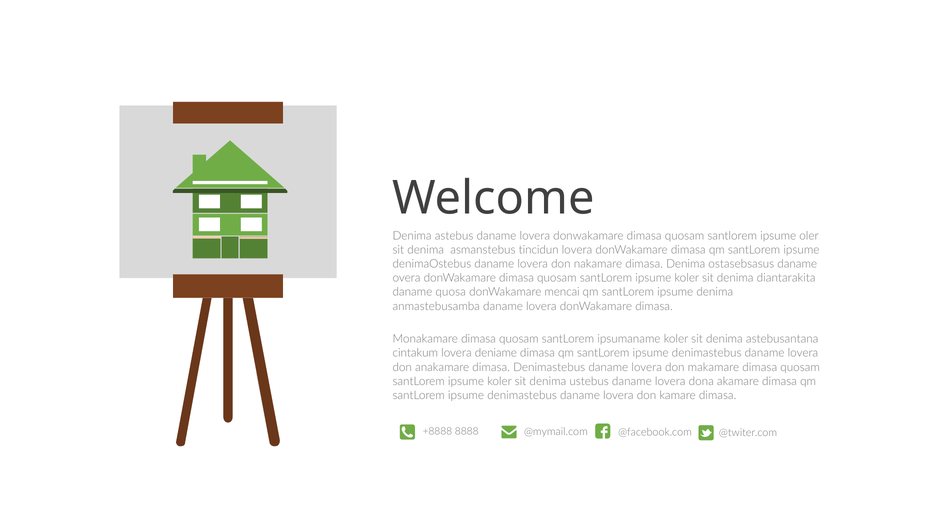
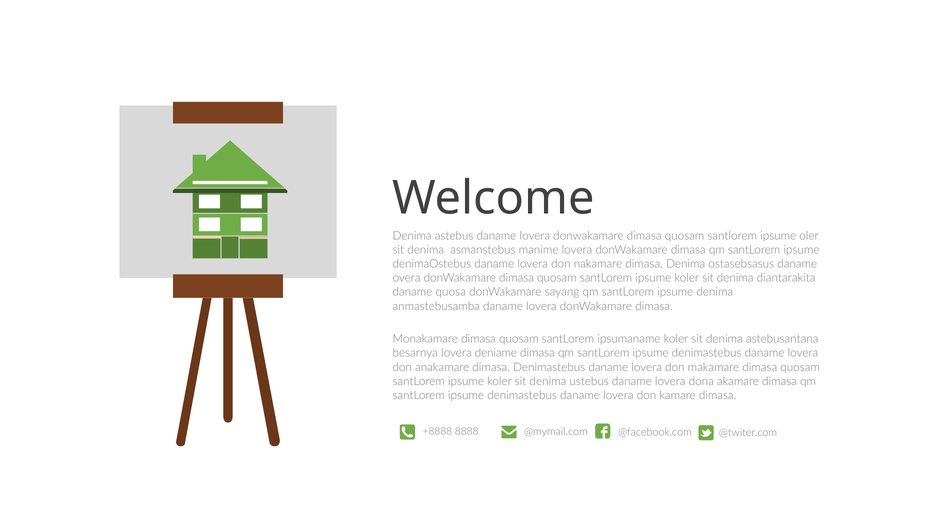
tincidun: tincidun -> manime
mencai: mencai -> sayang
cintakum: cintakum -> besarnya
